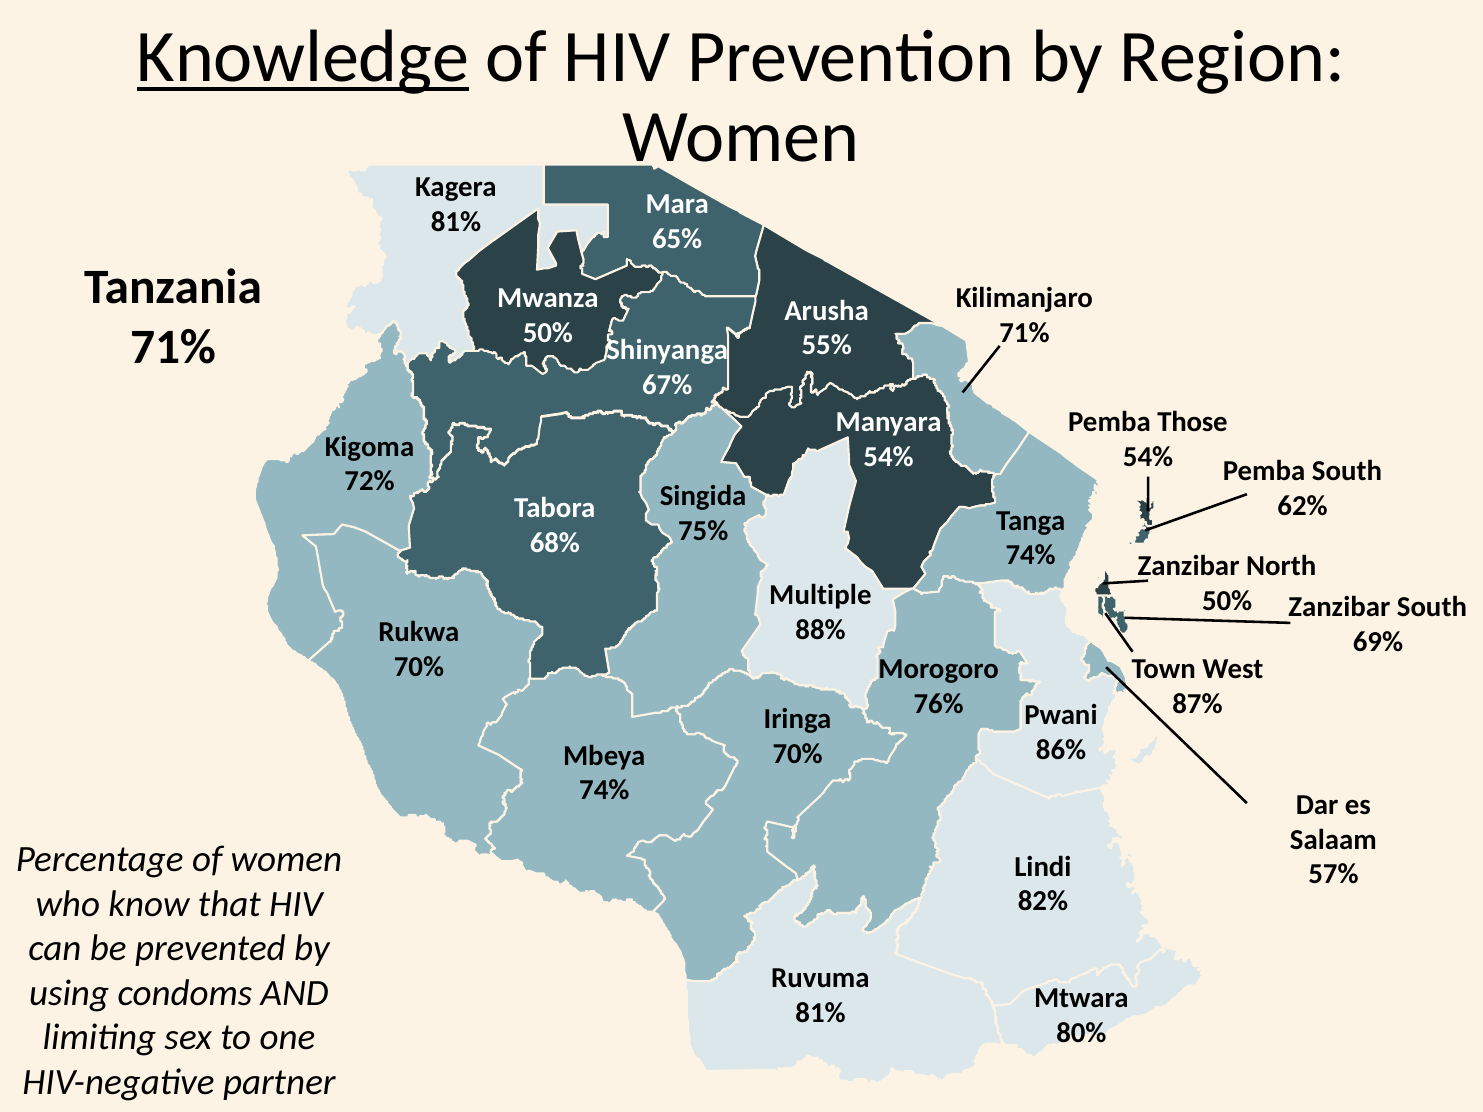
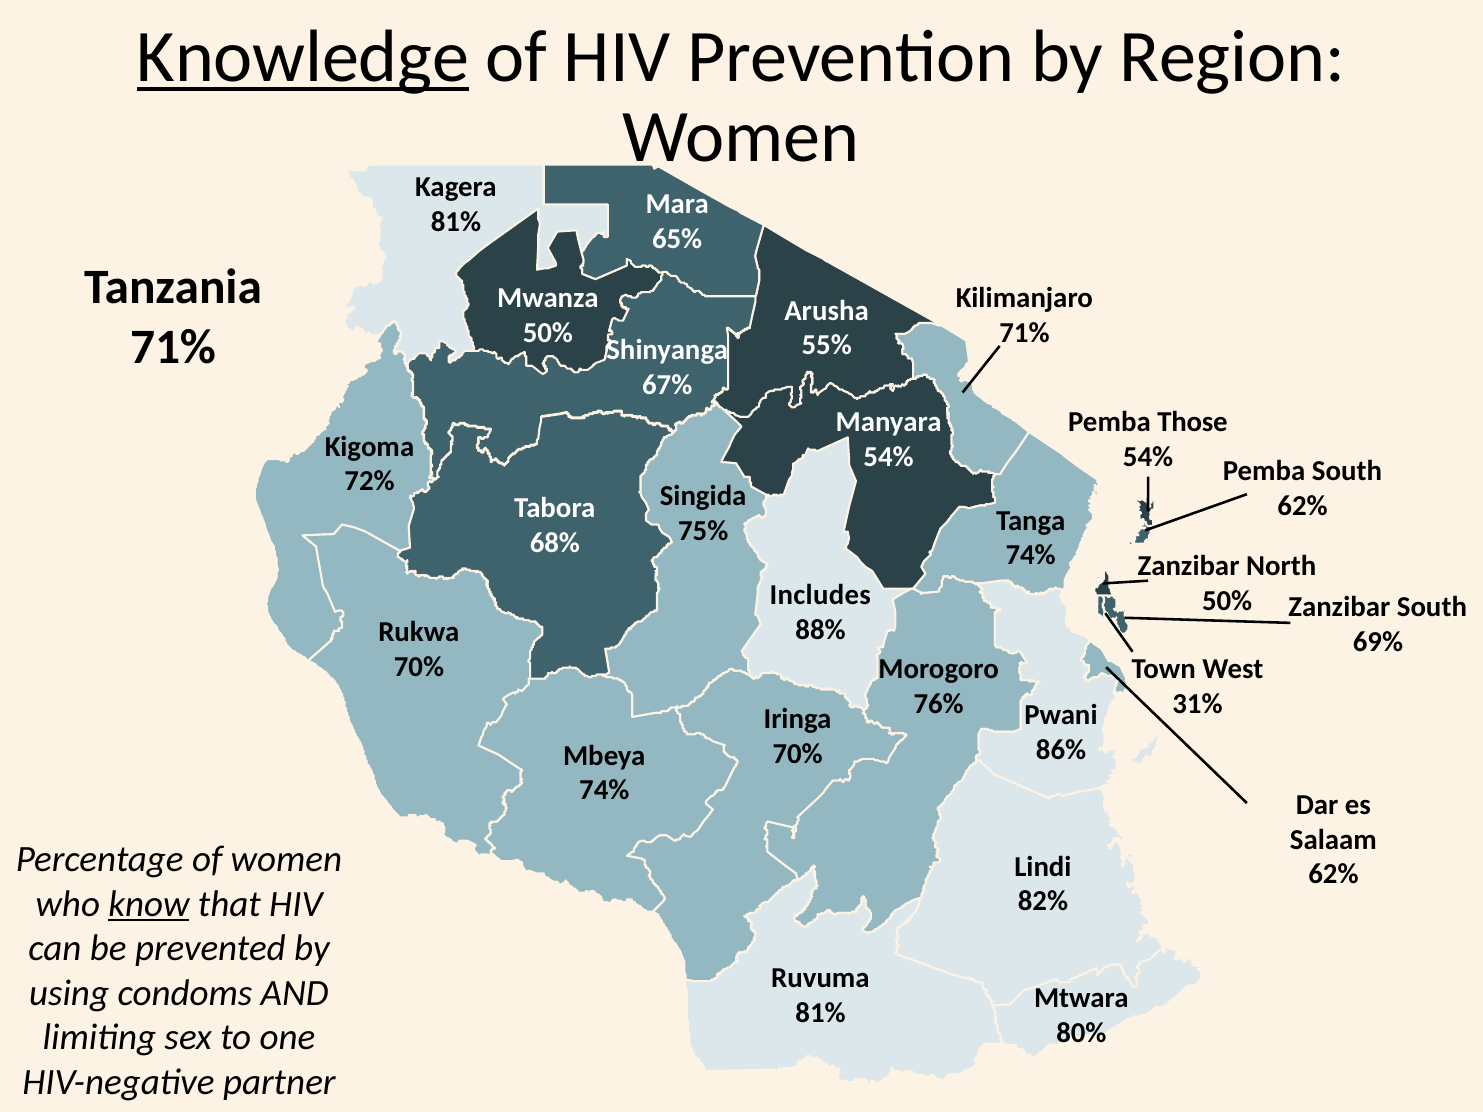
Multiple: Multiple -> Includes
87%: 87% -> 31%
57% at (1333, 874): 57% -> 62%
know underline: none -> present
